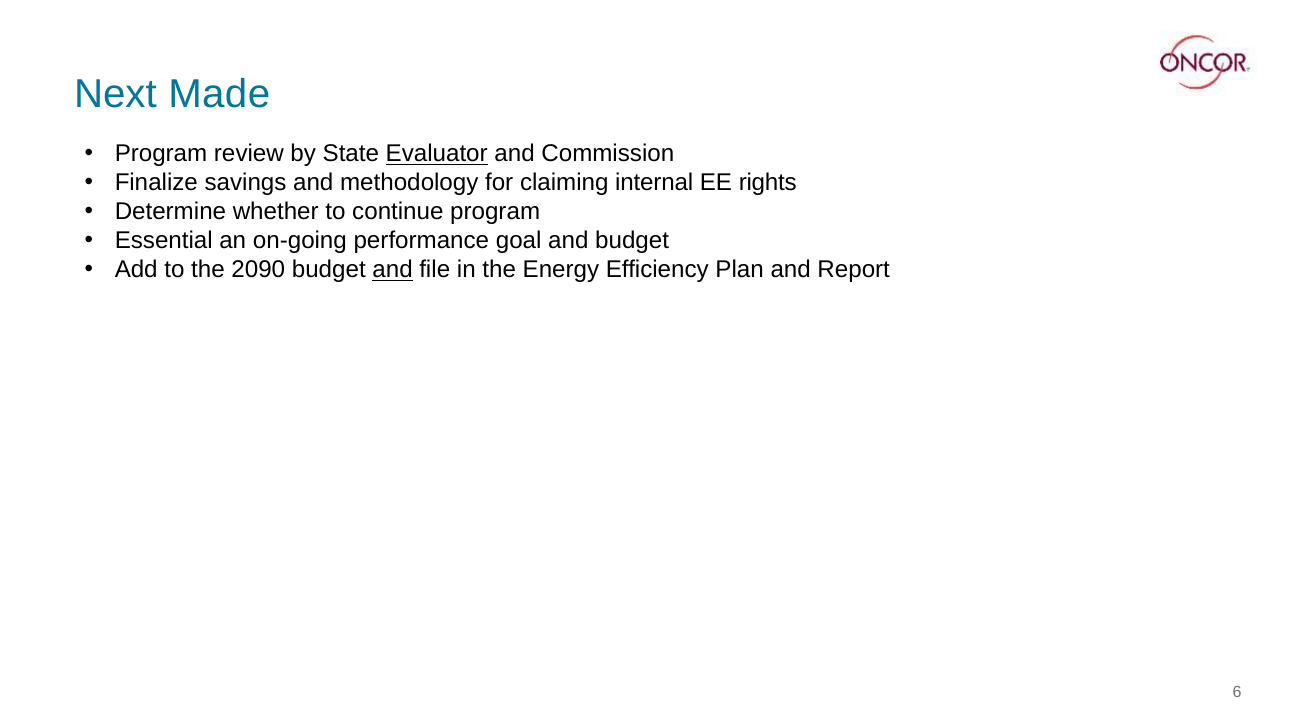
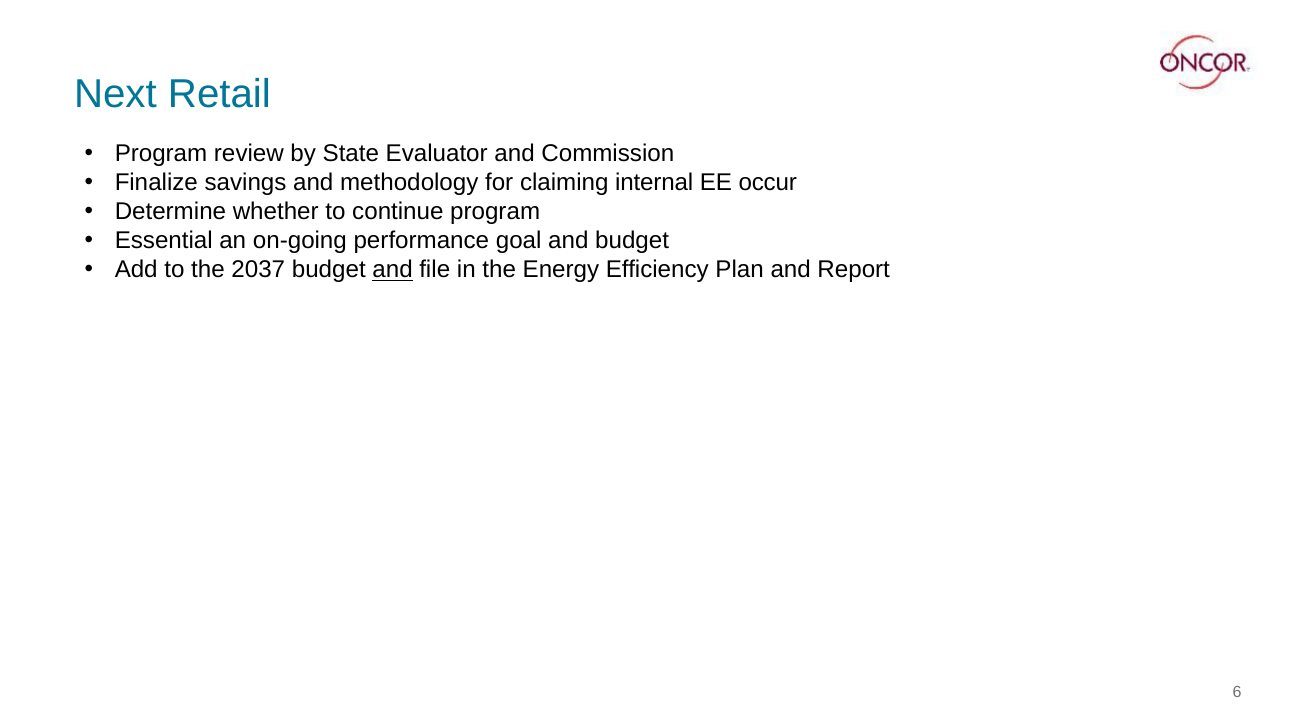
Made: Made -> Retail
Evaluator underline: present -> none
rights: rights -> occur
2090: 2090 -> 2037
